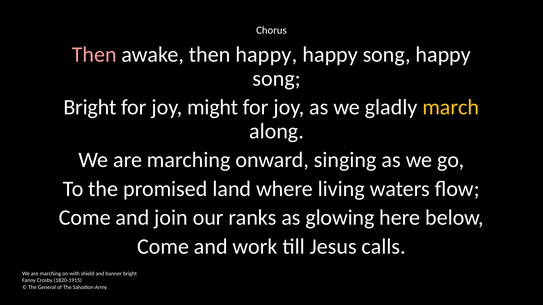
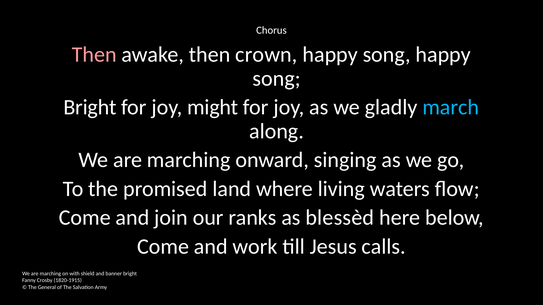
then happy: happy -> crown
march colour: yellow -> light blue
glowing: glowing -> blessèd
